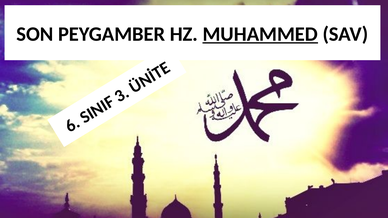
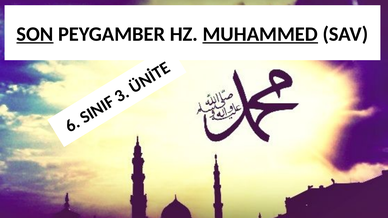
SON underline: none -> present
